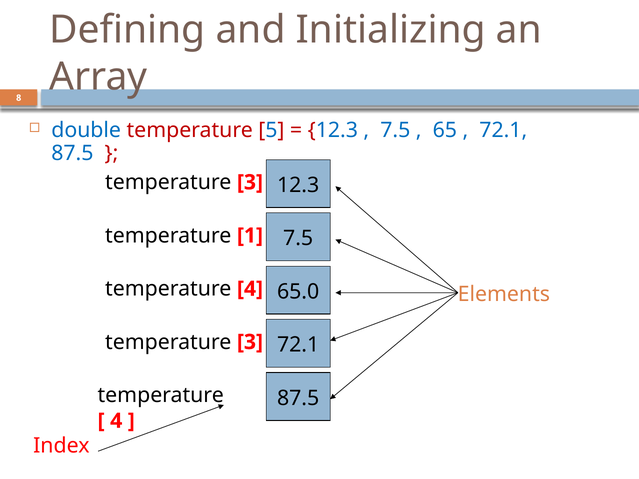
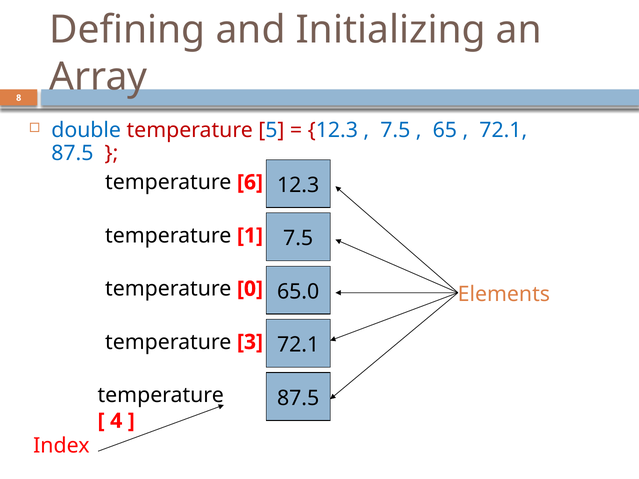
3 at (250, 182): 3 -> 6
temperature 4: 4 -> 0
